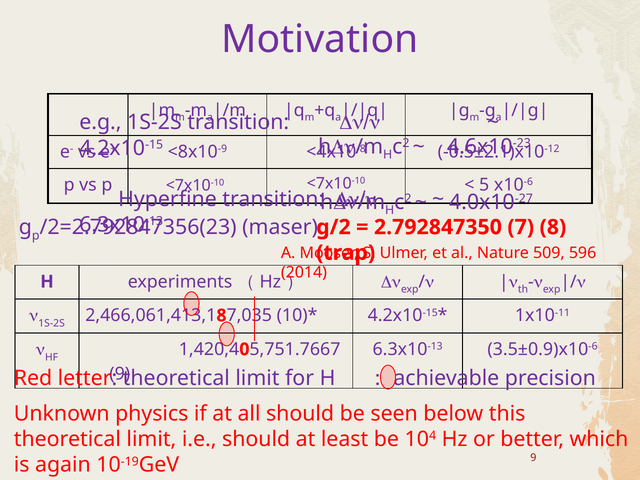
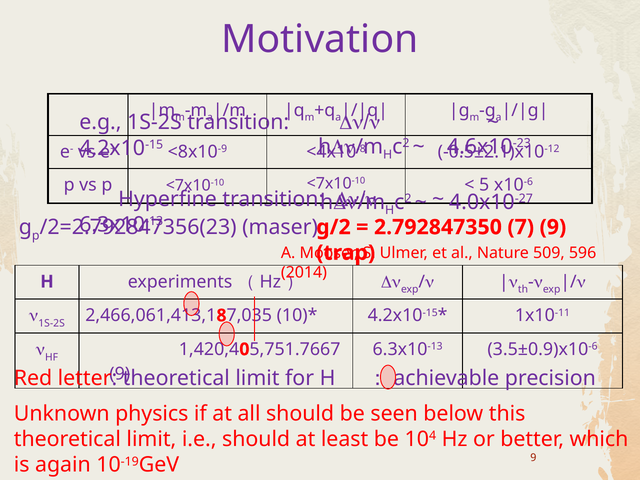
7 8: 8 -> 9
